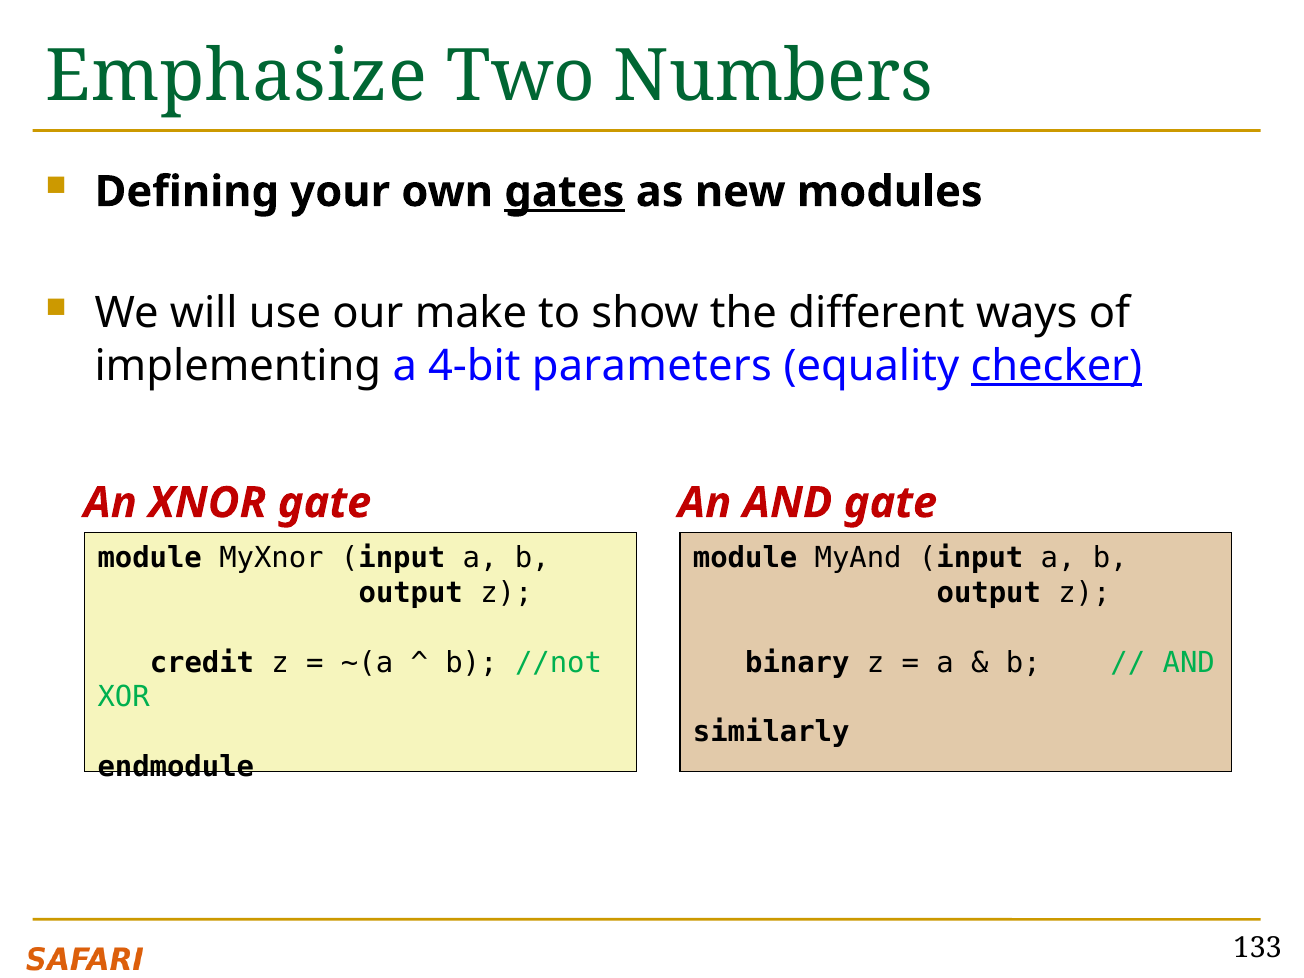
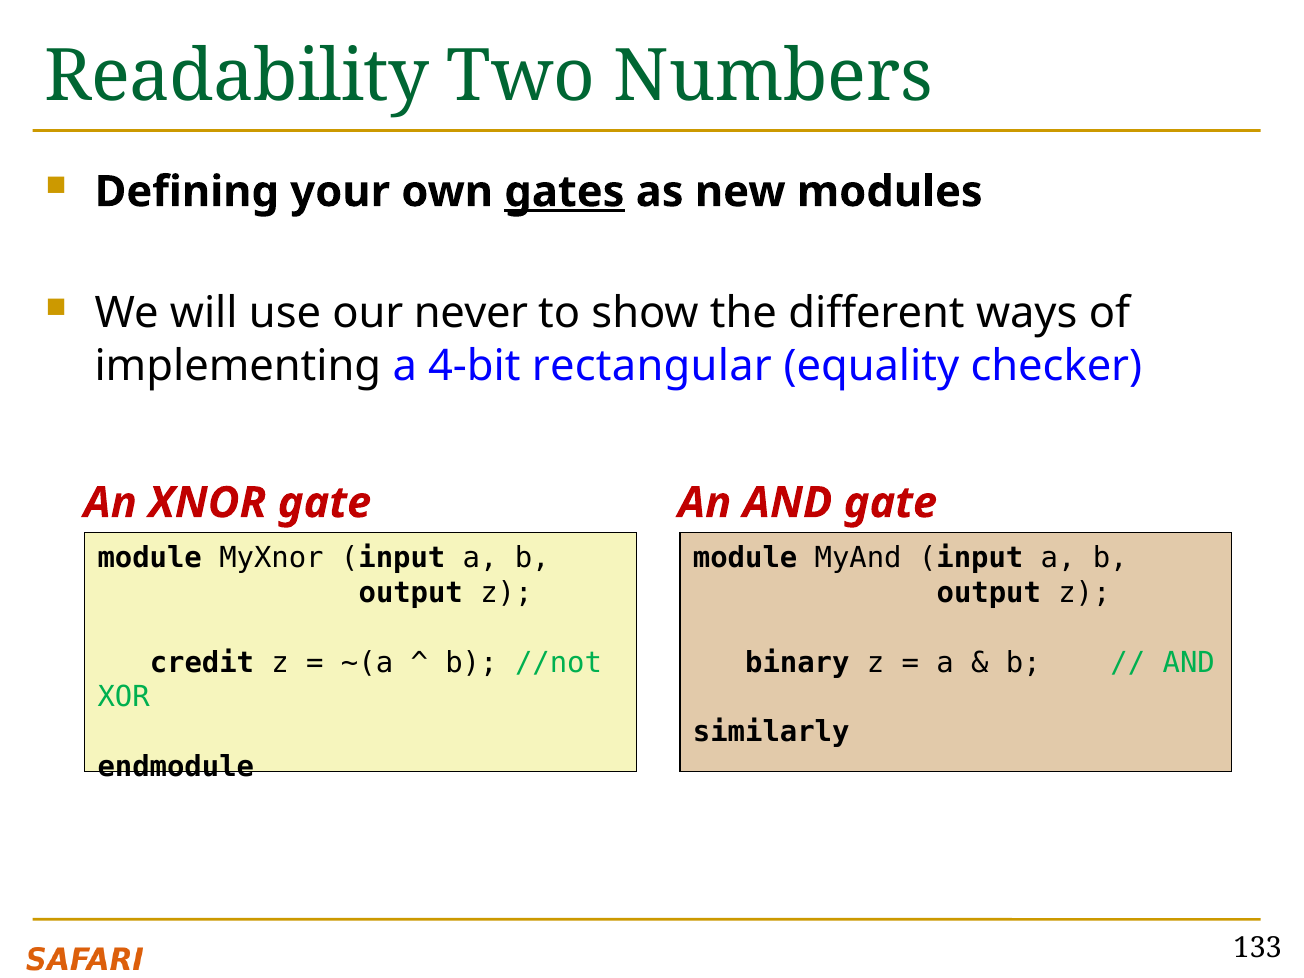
Emphasize: Emphasize -> Readability
make: make -> never
parameters: parameters -> rectangular
checker underline: present -> none
